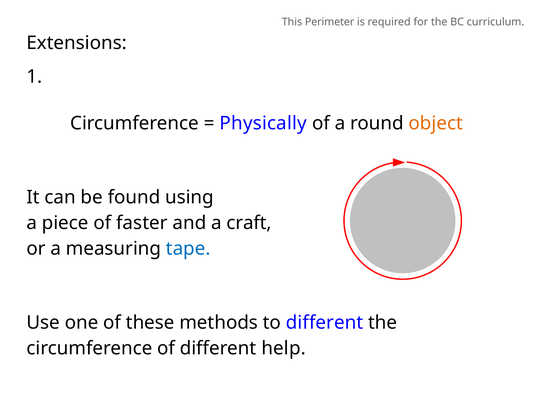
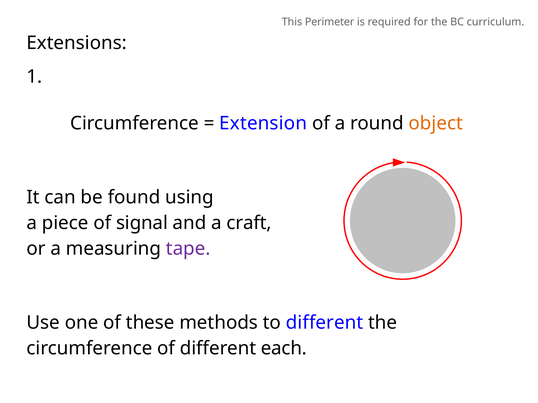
Physically: Physically -> Extension
faster: faster -> signal
tape colour: blue -> purple
help: help -> each
